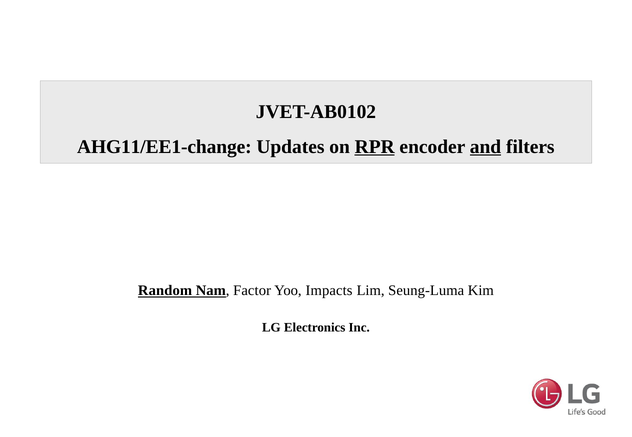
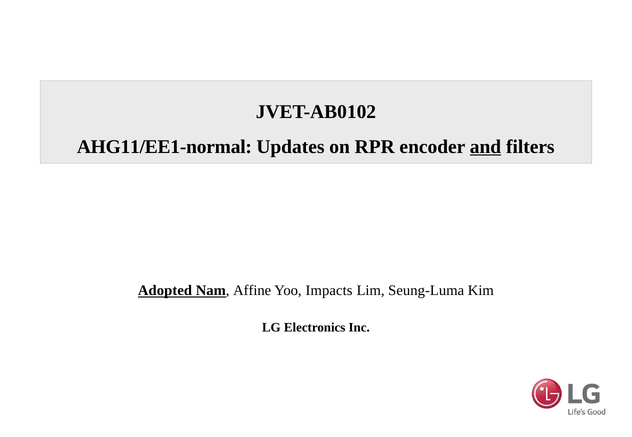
AHG11/EE1-change: AHG11/EE1-change -> AHG11/EE1-normal
RPR underline: present -> none
Random: Random -> Adopted
Factor: Factor -> Affine
